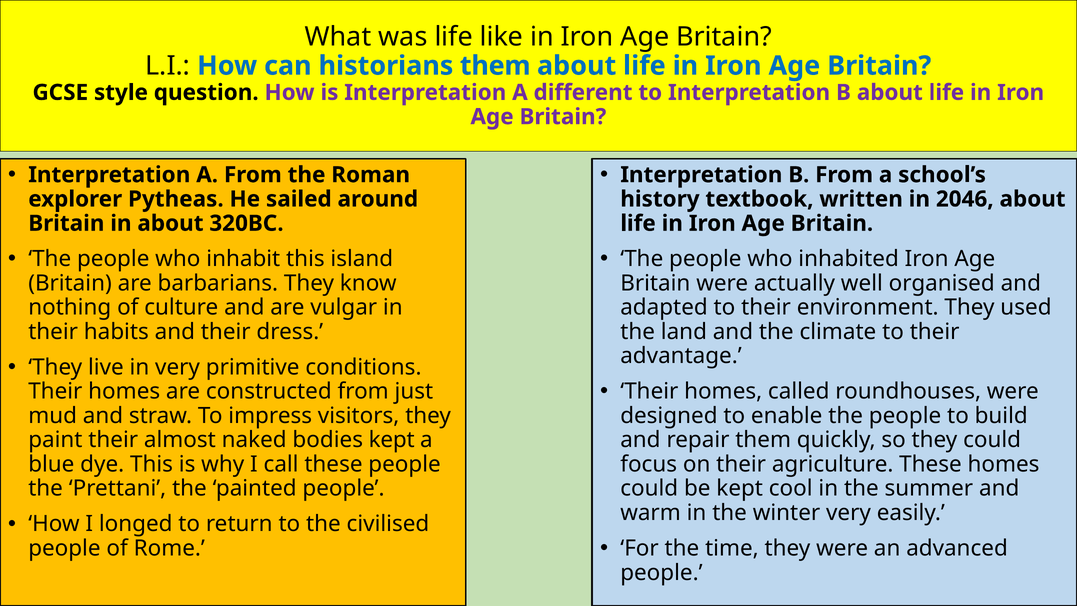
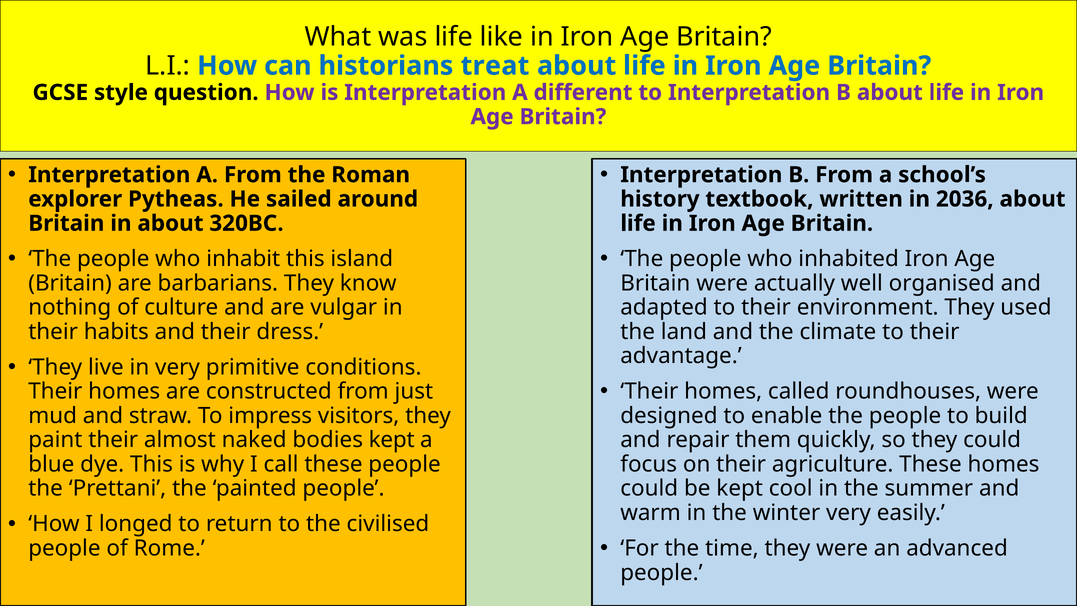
historians them: them -> treat
2046: 2046 -> 2036
